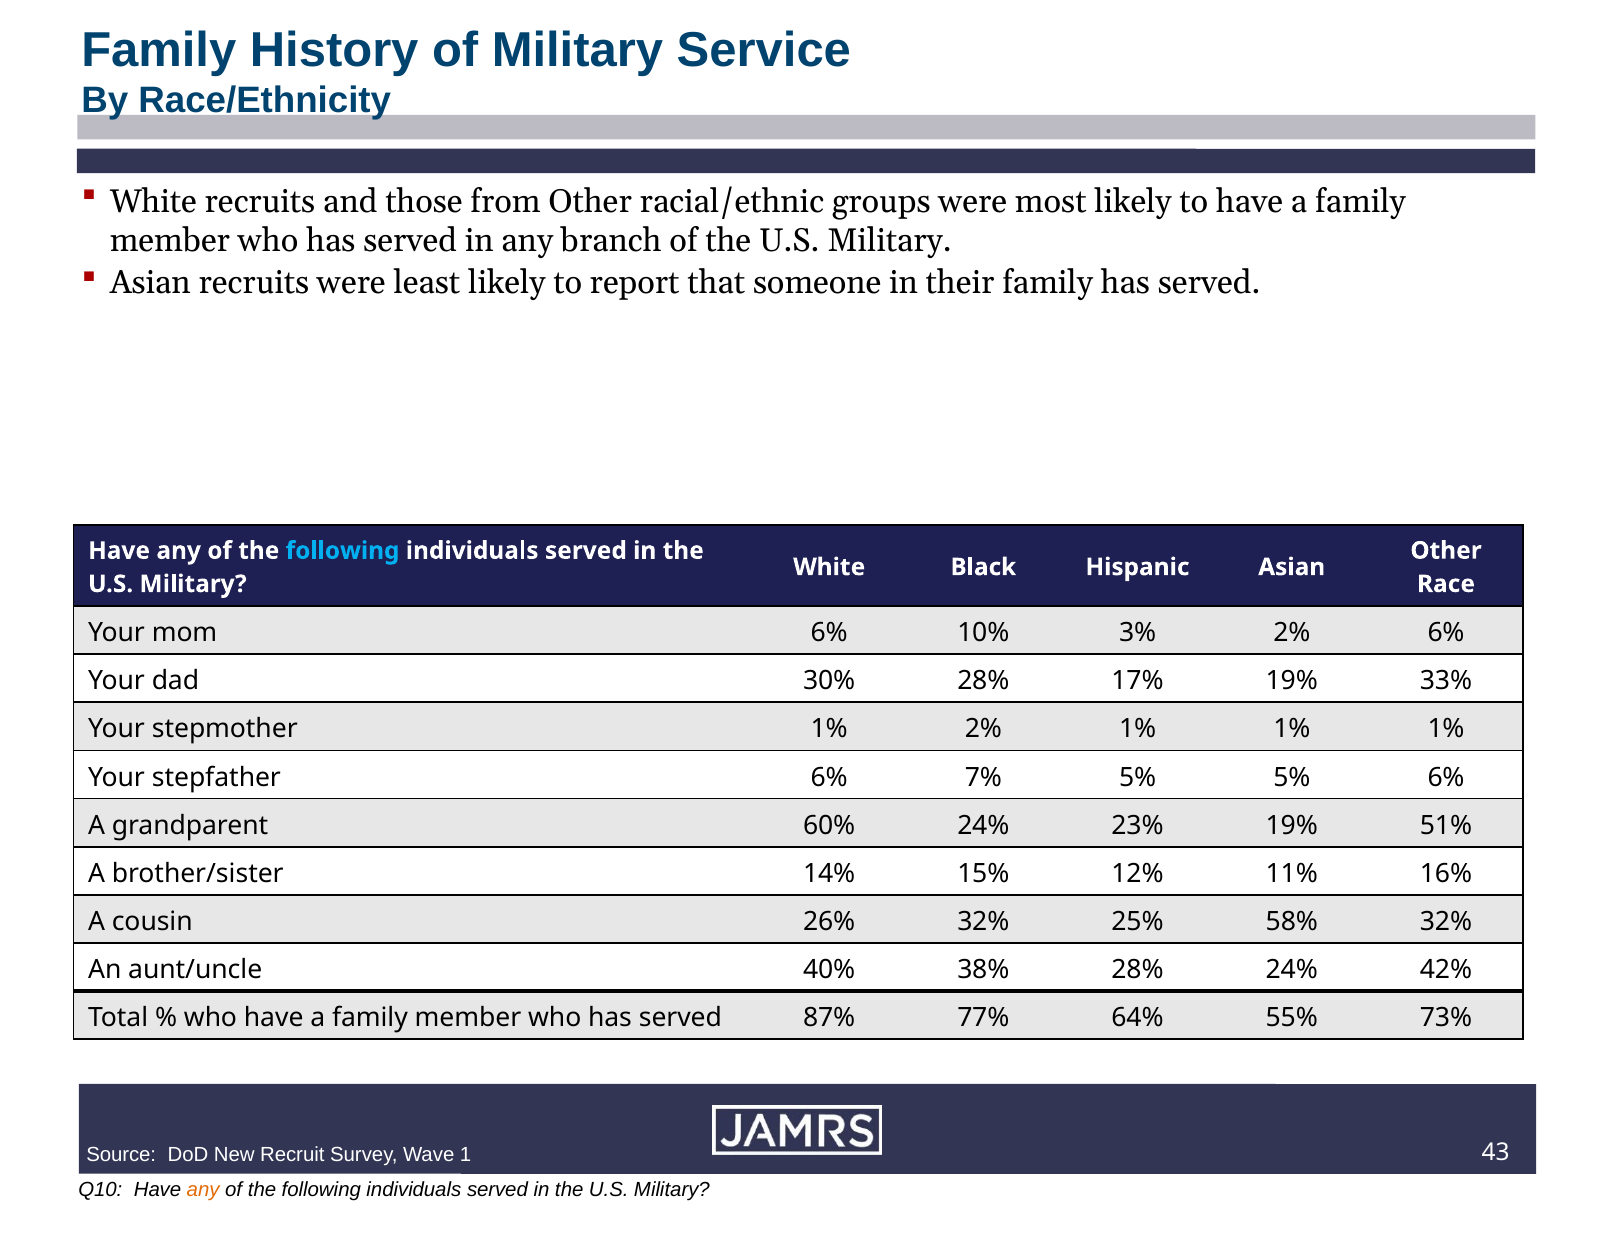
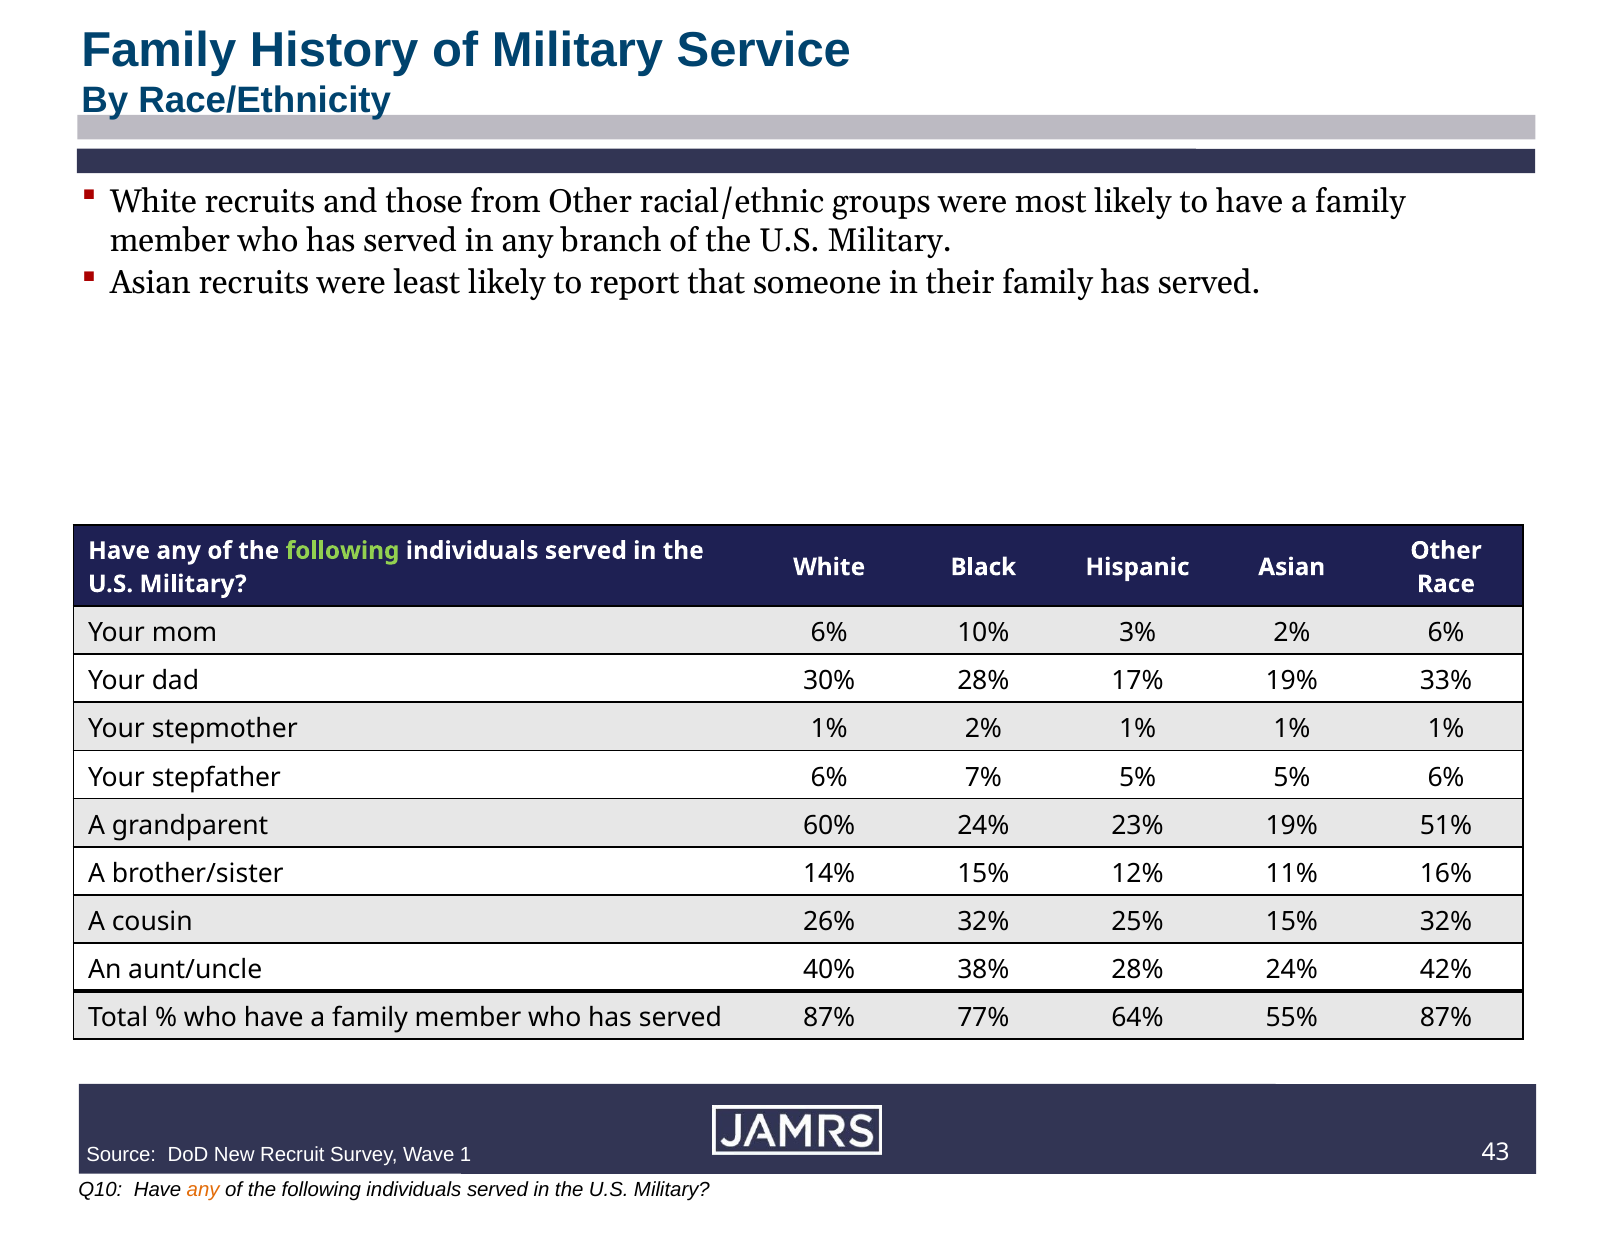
following at (343, 551) colour: light blue -> light green
25% 58%: 58% -> 15%
55% 73%: 73% -> 87%
